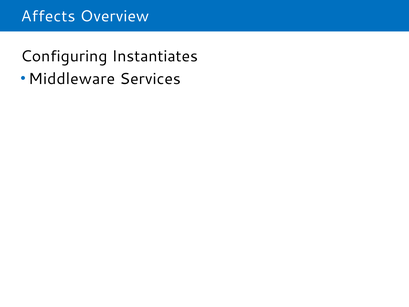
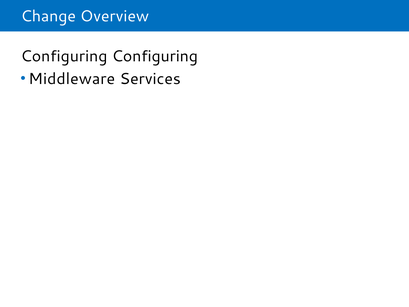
Affects: Affects -> Change
Configuring Instantiates: Instantiates -> Configuring
